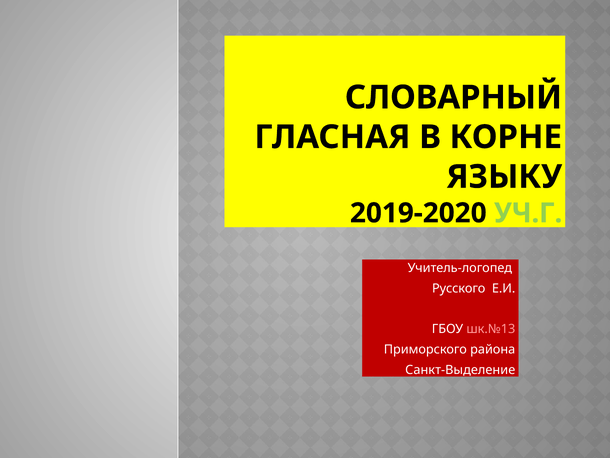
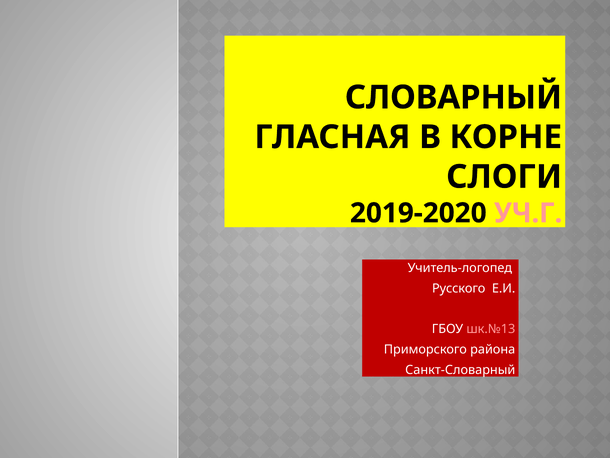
ЯЗЫКУ: ЯЗЫКУ -> СЛОГИ
УЧ.Г colour: light green -> pink
Санкт-Выделение: Санкт-Выделение -> Санкт-Словарный
